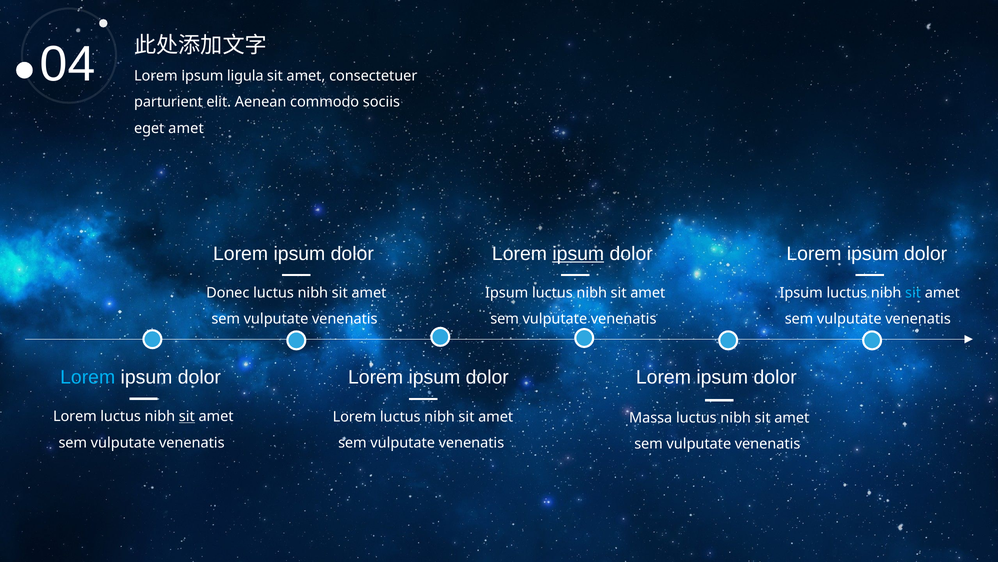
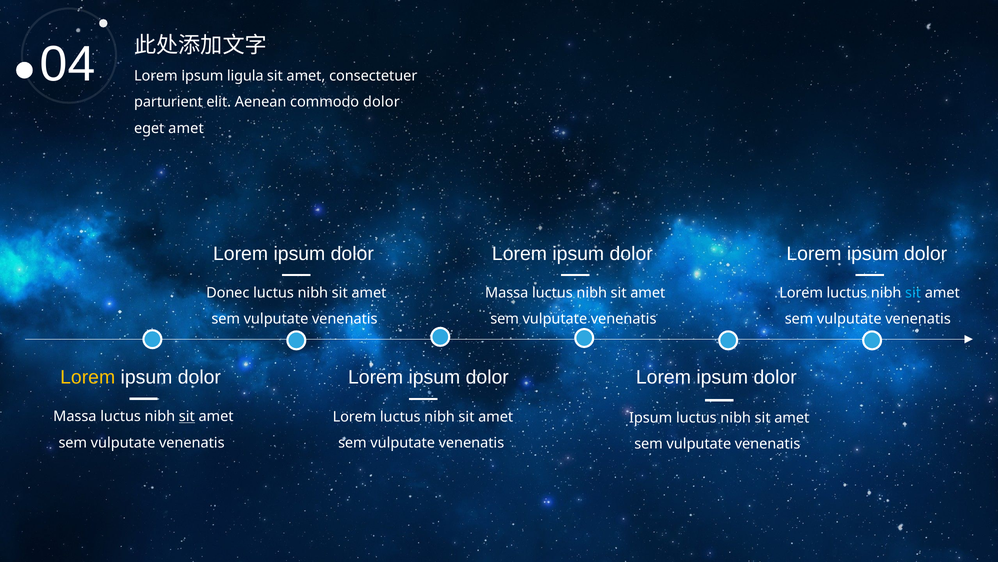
commodo sociis: sociis -> dolor
ipsum at (578, 254) underline: present -> none
Ipsum at (507, 293): Ipsum -> Massa
Ipsum at (801, 293): Ipsum -> Lorem
Lorem at (88, 377) colour: light blue -> yellow
Lorem at (75, 416): Lorem -> Massa
Massa at (651, 418): Massa -> Ipsum
